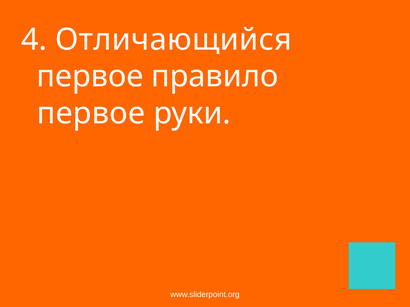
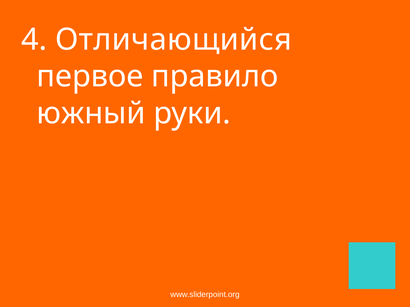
первое at (91, 114): первое -> южный
